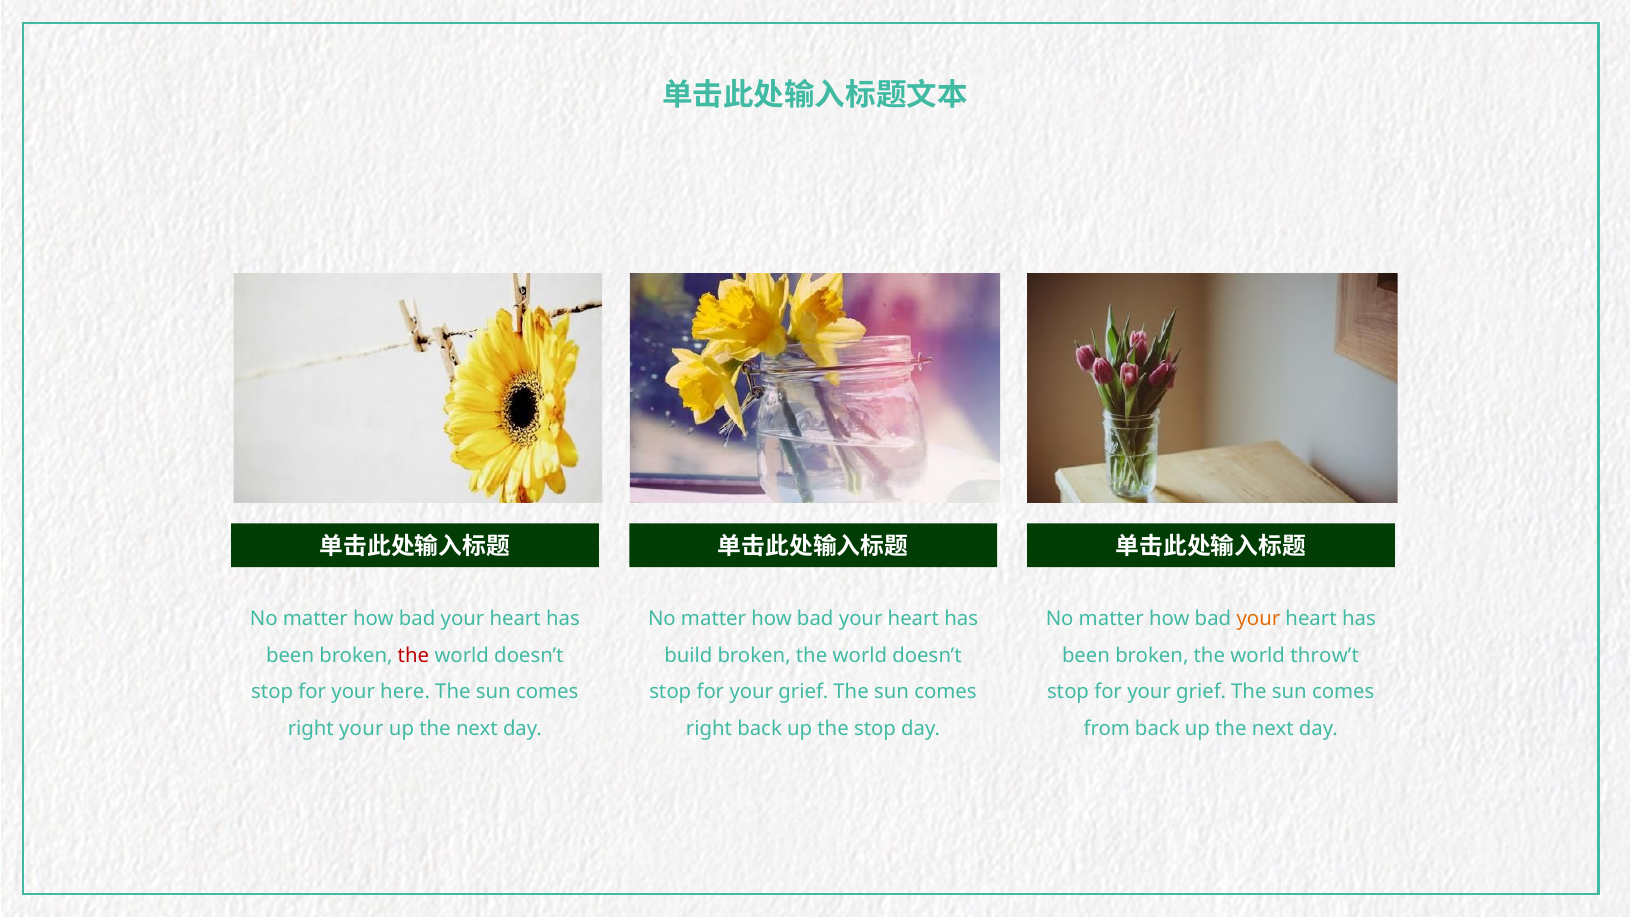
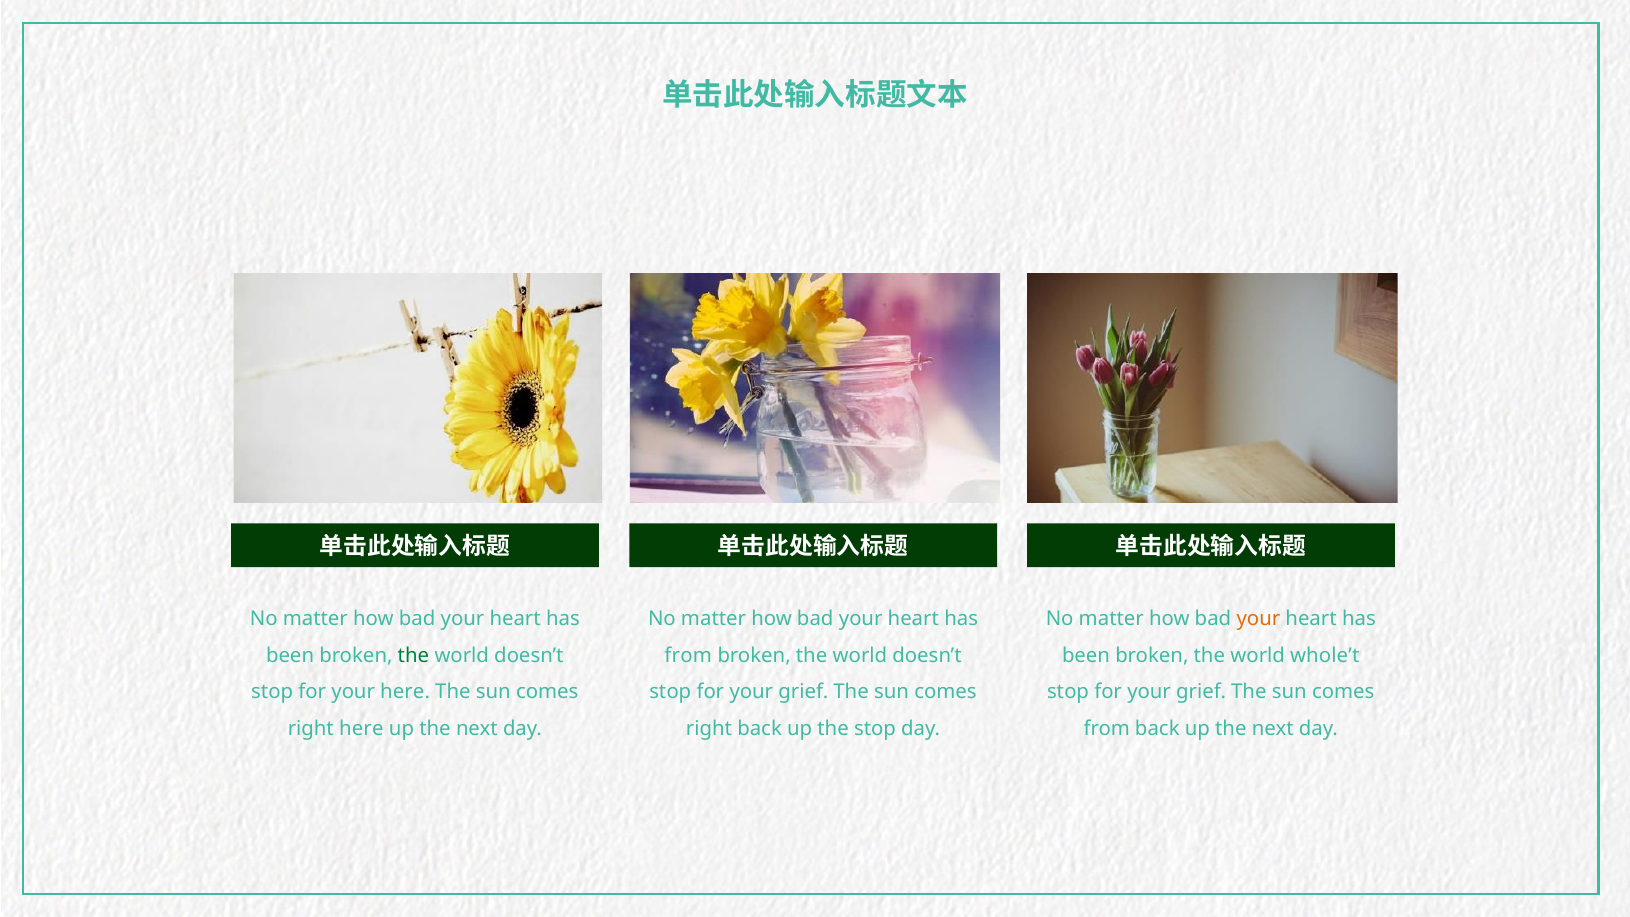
the at (413, 655) colour: red -> green
build at (688, 655): build -> from
throw’t: throw’t -> whole’t
right your: your -> here
